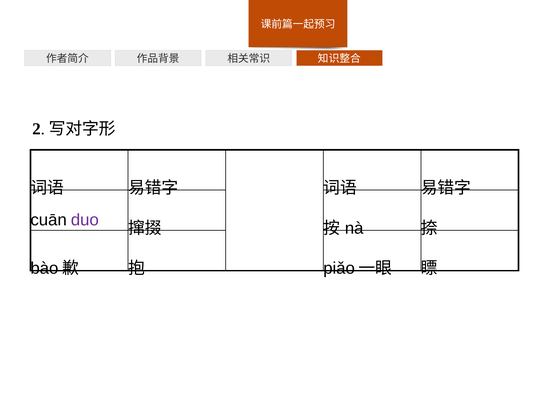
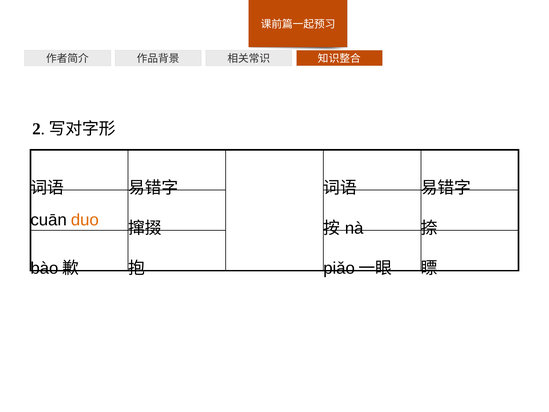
duo colour: purple -> orange
